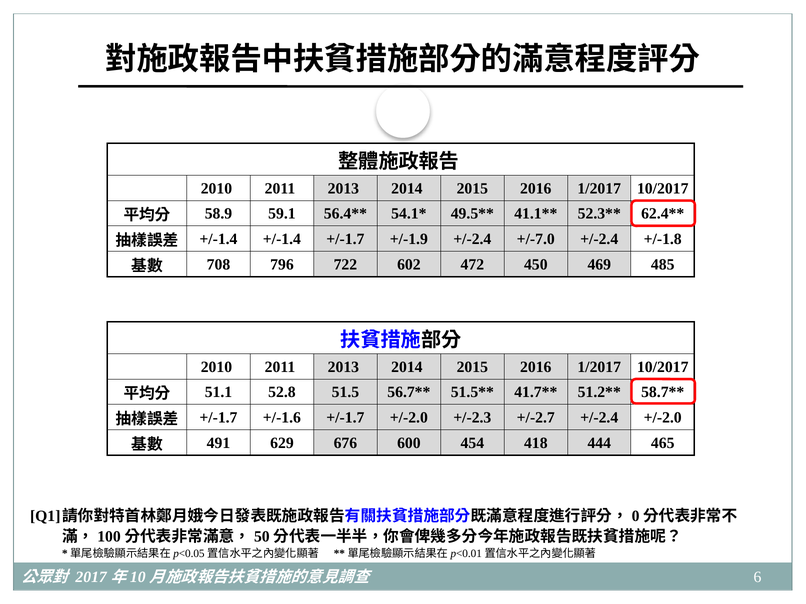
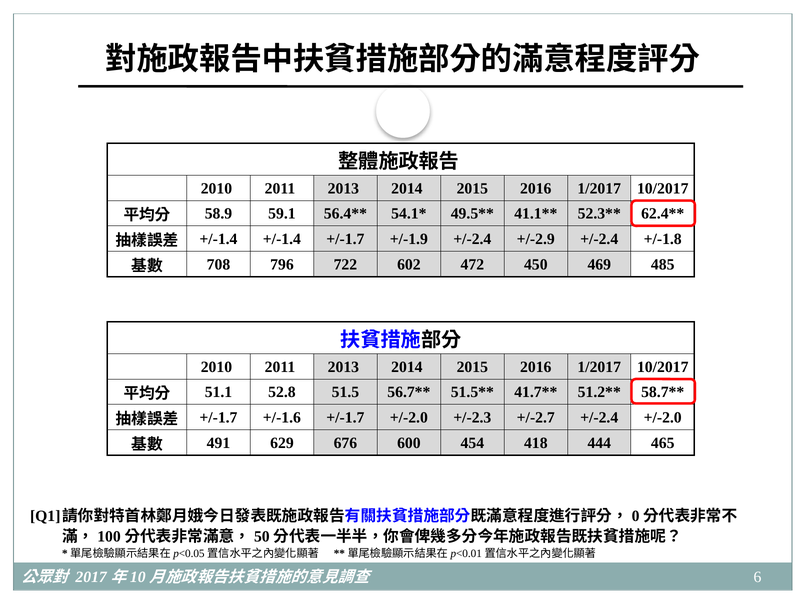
+/-7.0: +/-7.0 -> +/-2.9
